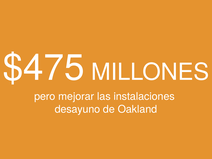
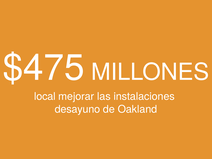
pero: pero -> local
